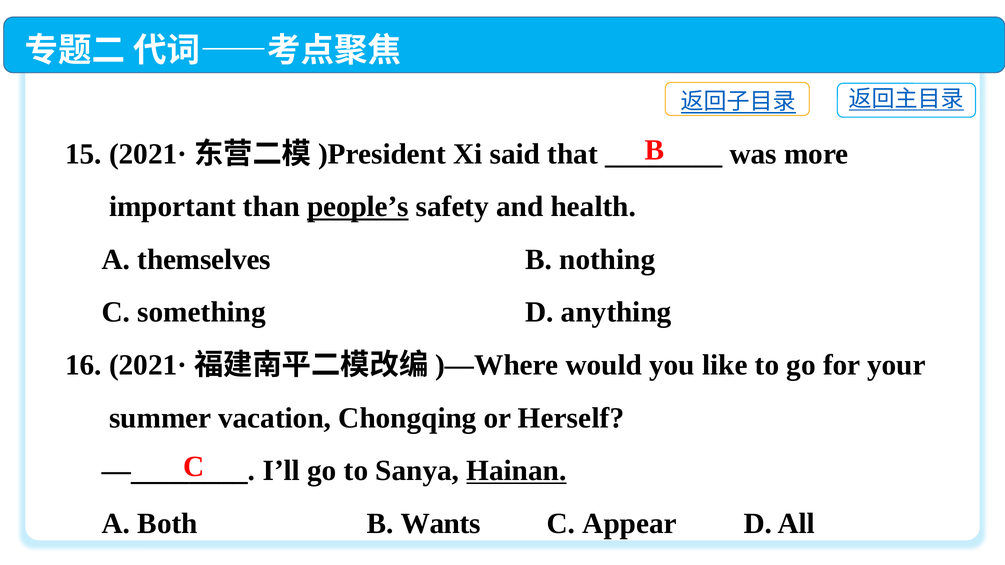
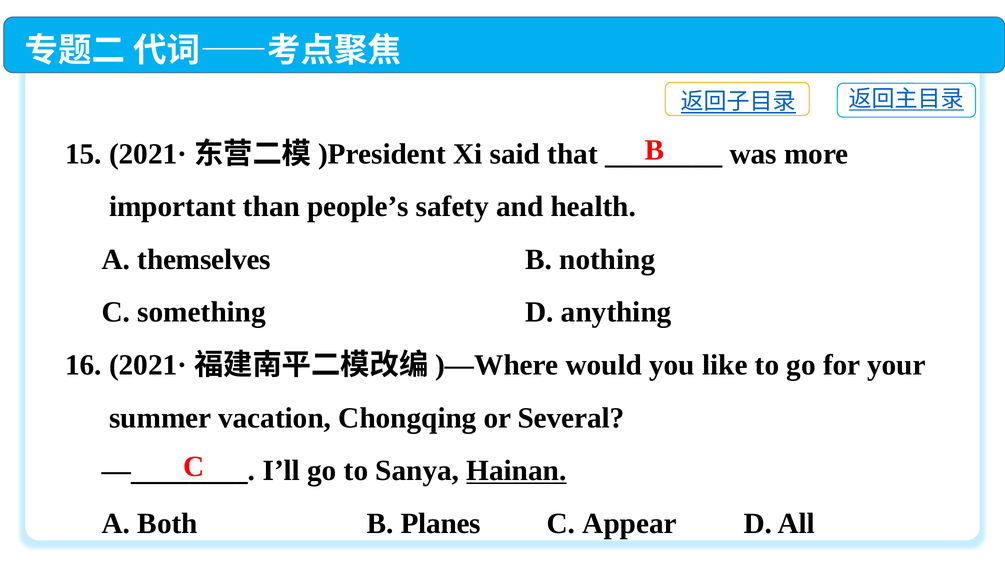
people’s underline: present -> none
Herself: Herself -> Several
Wants: Wants -> Planes
